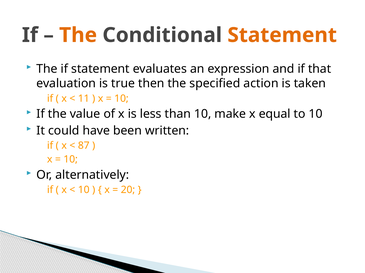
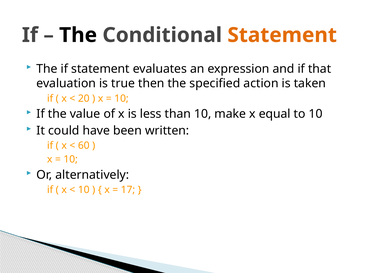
The at (78, 35) colour: orange -> black
11: 11 -> 20
87: 87 -> 60
20: 20 -> 17
